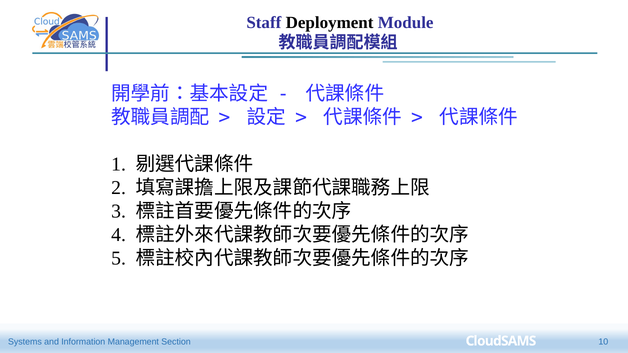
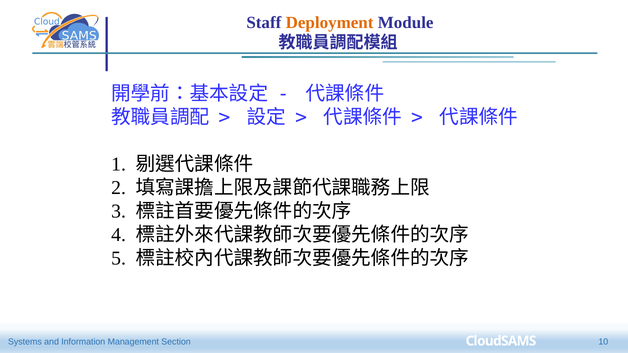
Deployment colour: black -> orange
